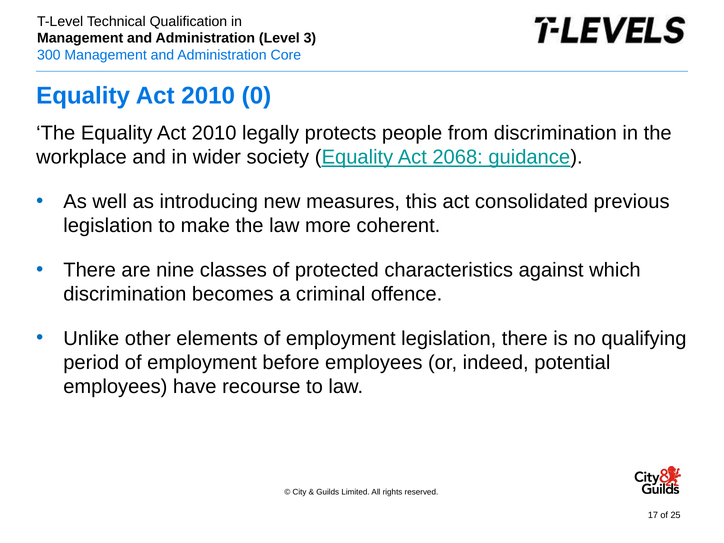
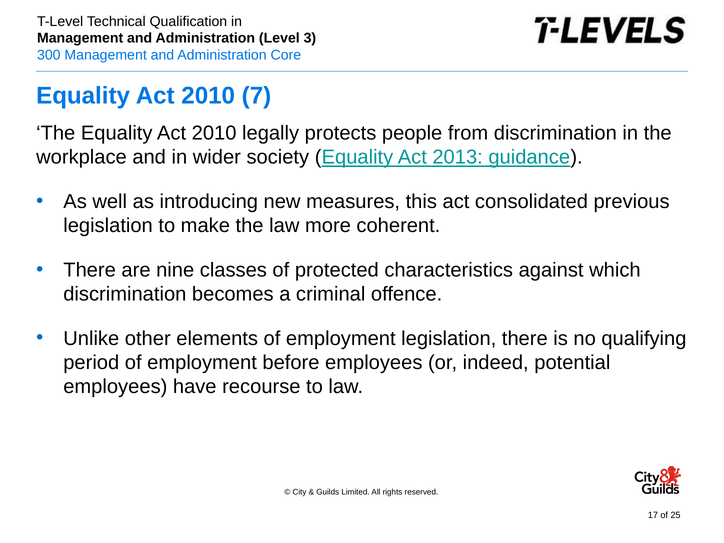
0: 0 -> 7
2068: 2068 -> 2013
